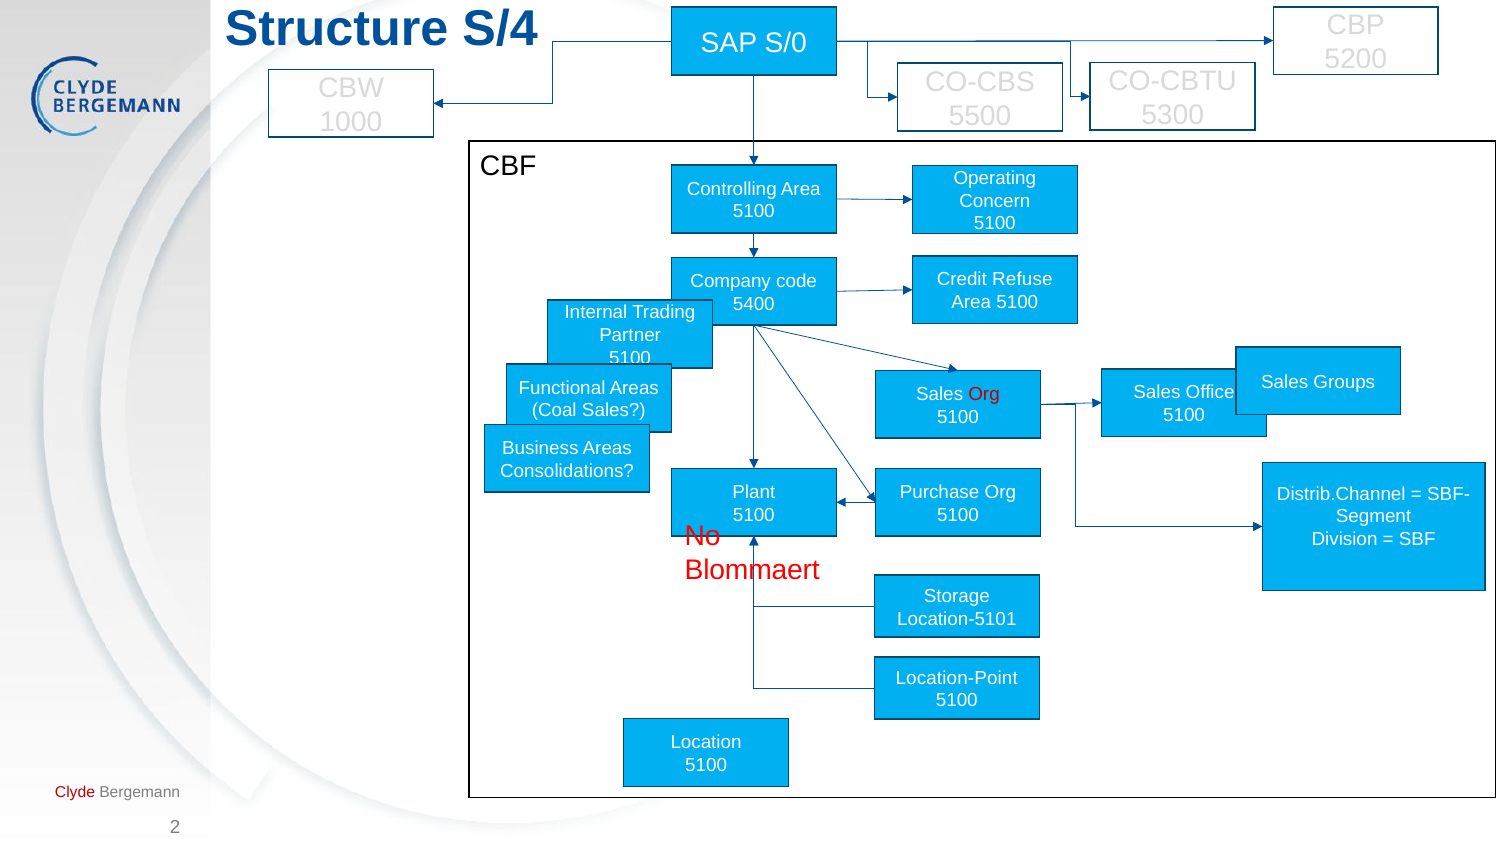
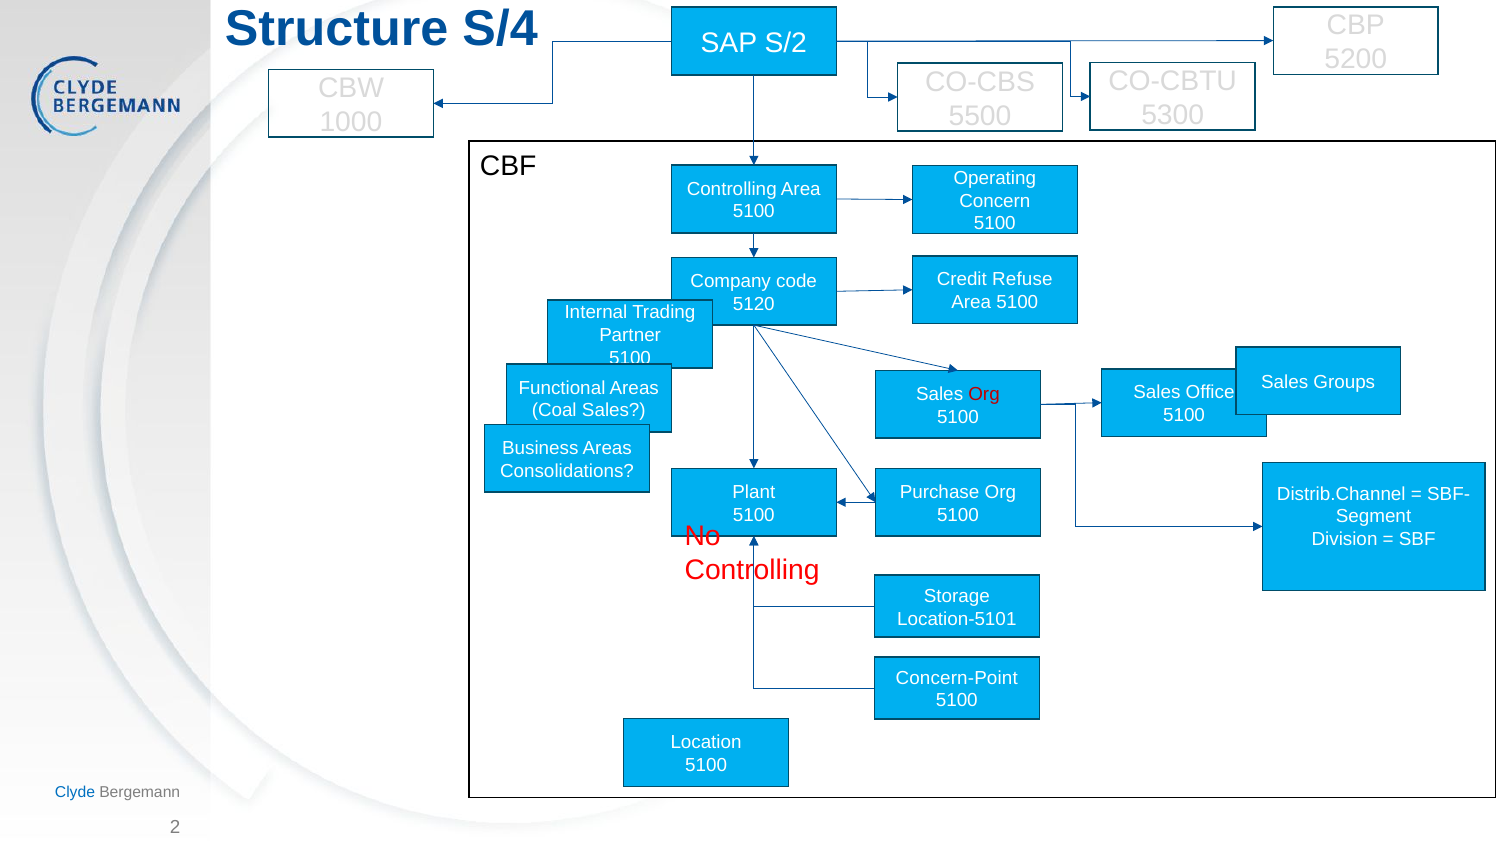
S/0: S/0 -> S/2
5400: 5400 -> 5120
Blommaert at (752, 570): Blommaert -> Controlling
Location-Point: Location-Point -> Concern-Point
Clyde colour: red -> blue
